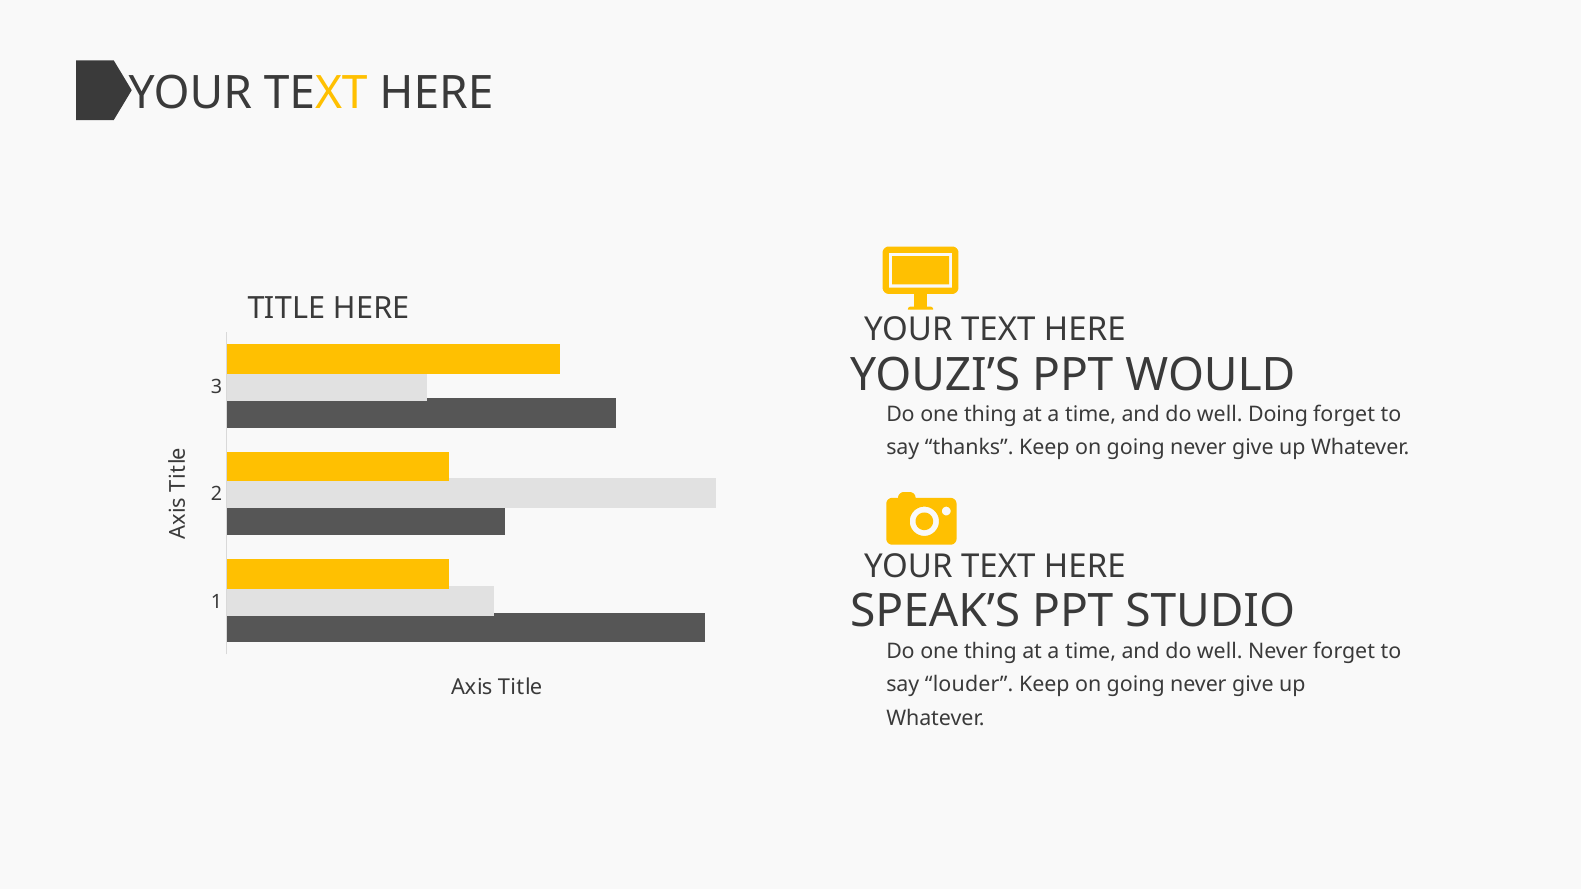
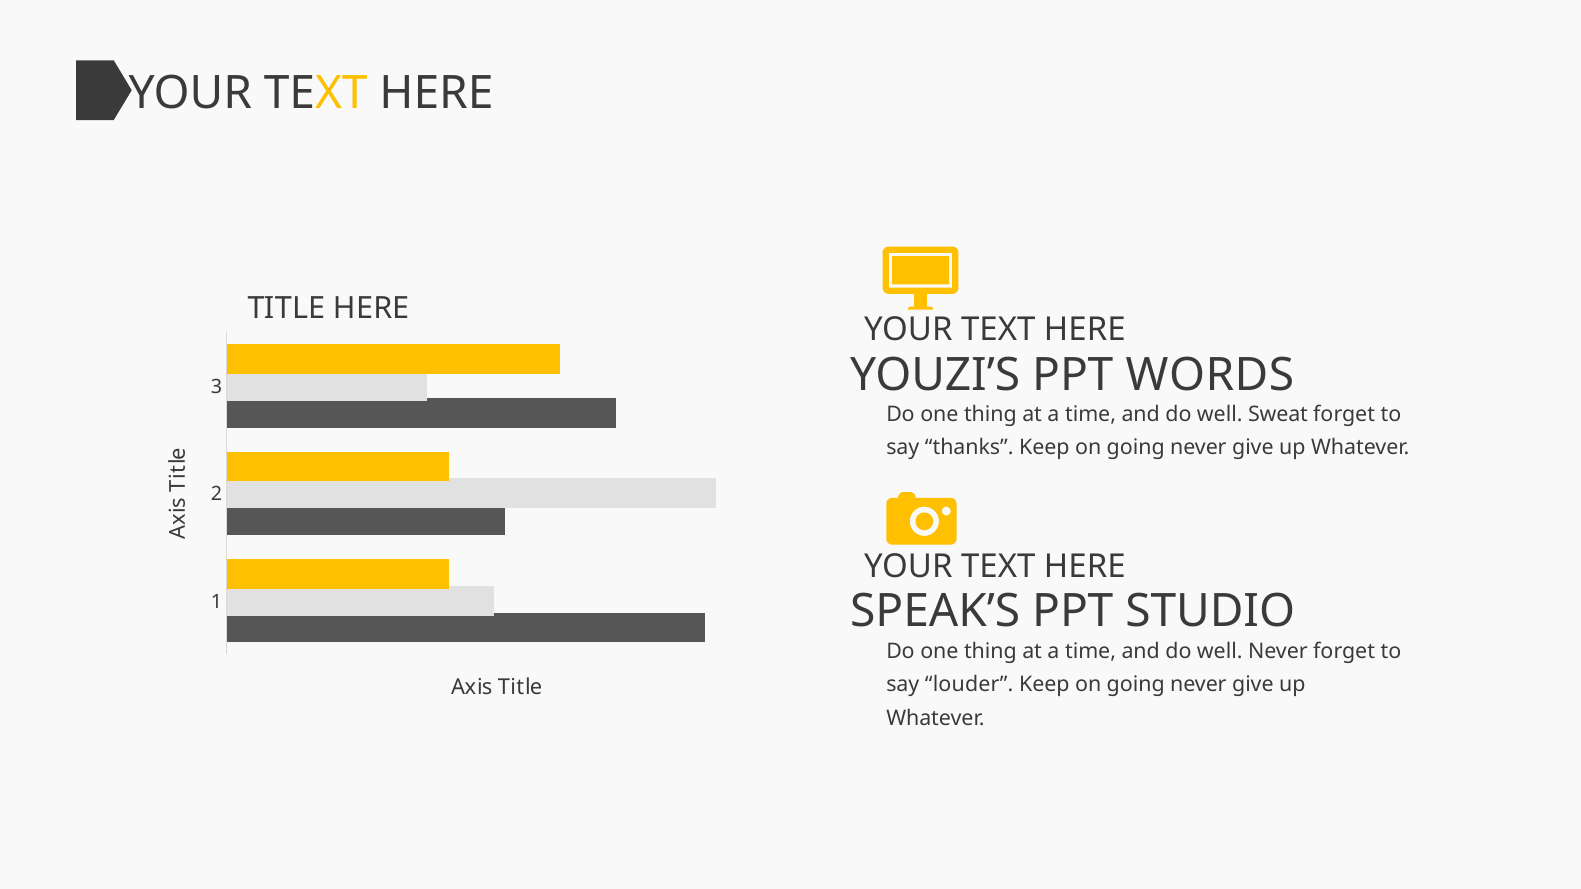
WOULD: WOULD -> WORDS
Doing: Doing -> Sweat
